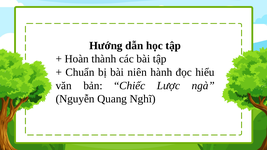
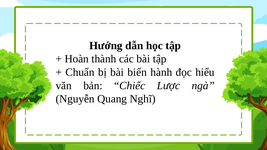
niên: niên -> biến
